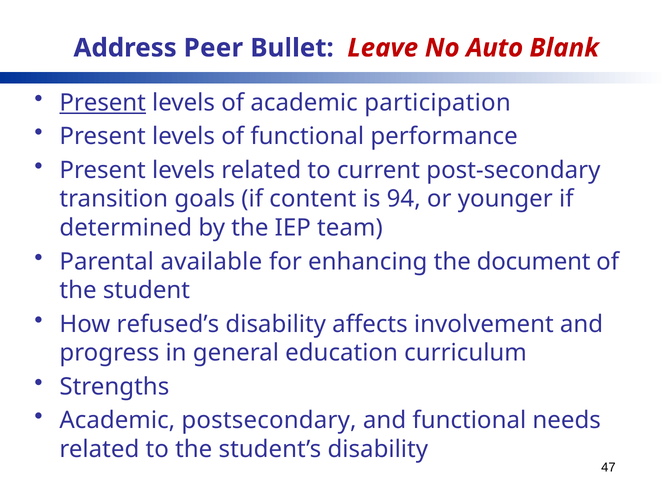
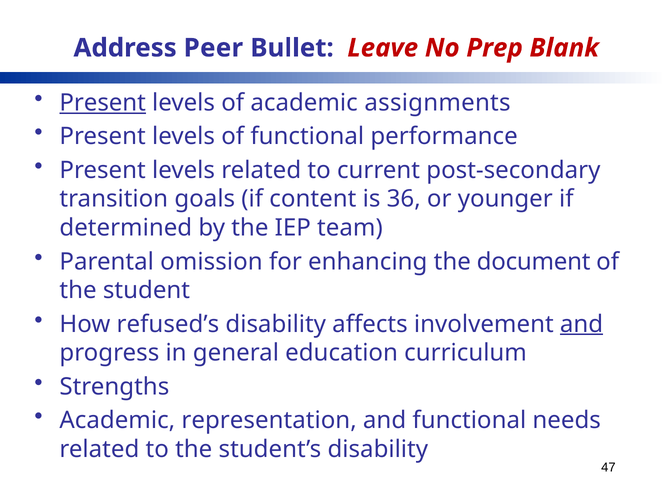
Auto: Auto -> Prep
participation: participation -> assignments
94: 94 -> 36
available: available -> omission
and at (582, 324) underline: none -> present
postsecondary: postsecondary -> representation
